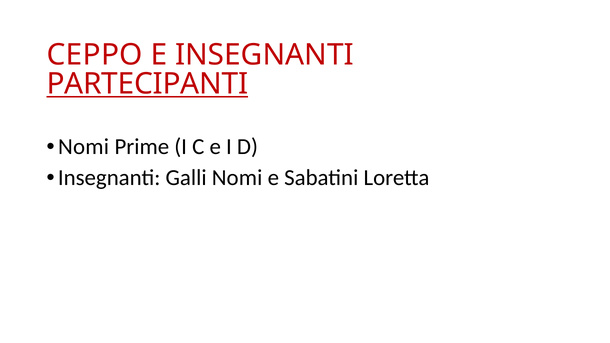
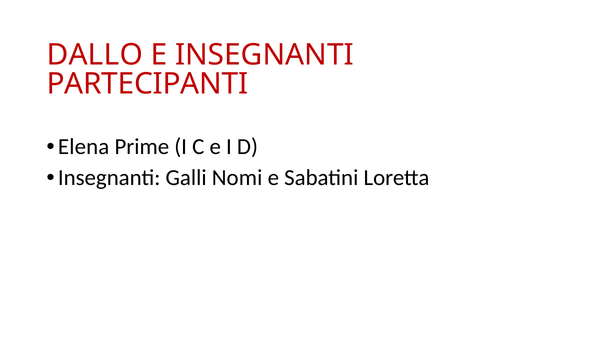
CEPPO: CEPPO -> DALLO
PARTECIPANTI underline: present -> none
Nomi at (84, 147): Nomi -> Elena
